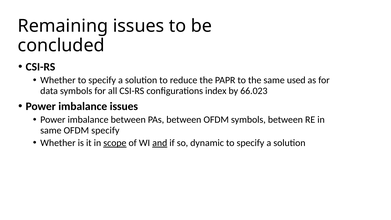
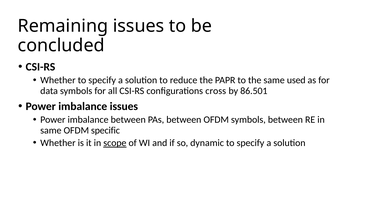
index: index -> cross
66.023: 66.023 -> 86.501
OFDM specify: specify -> specific
and underline: present -> none
